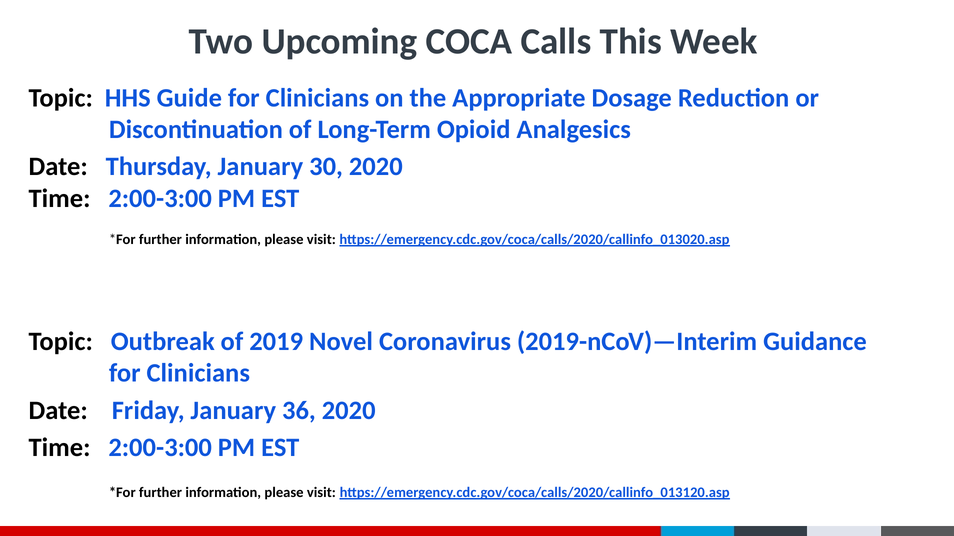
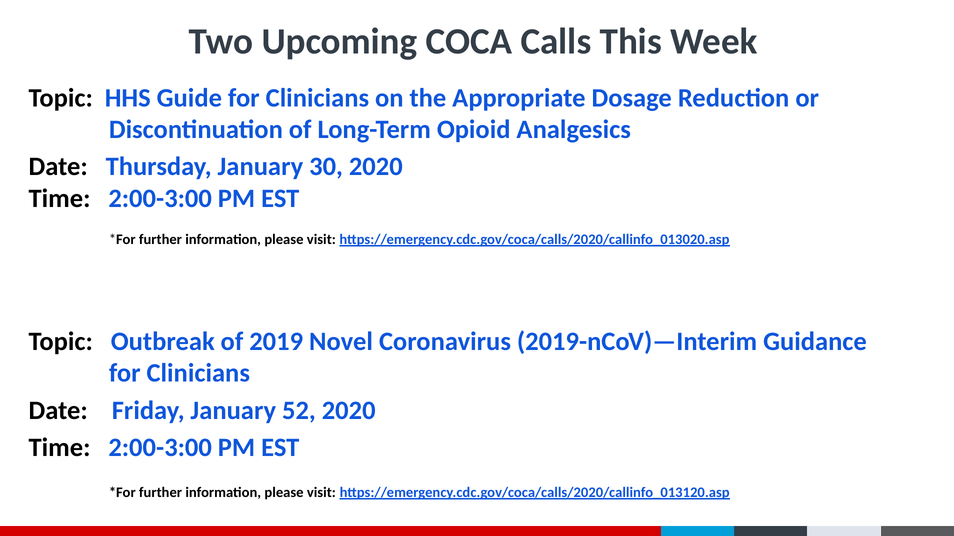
36: 36 -> 52
